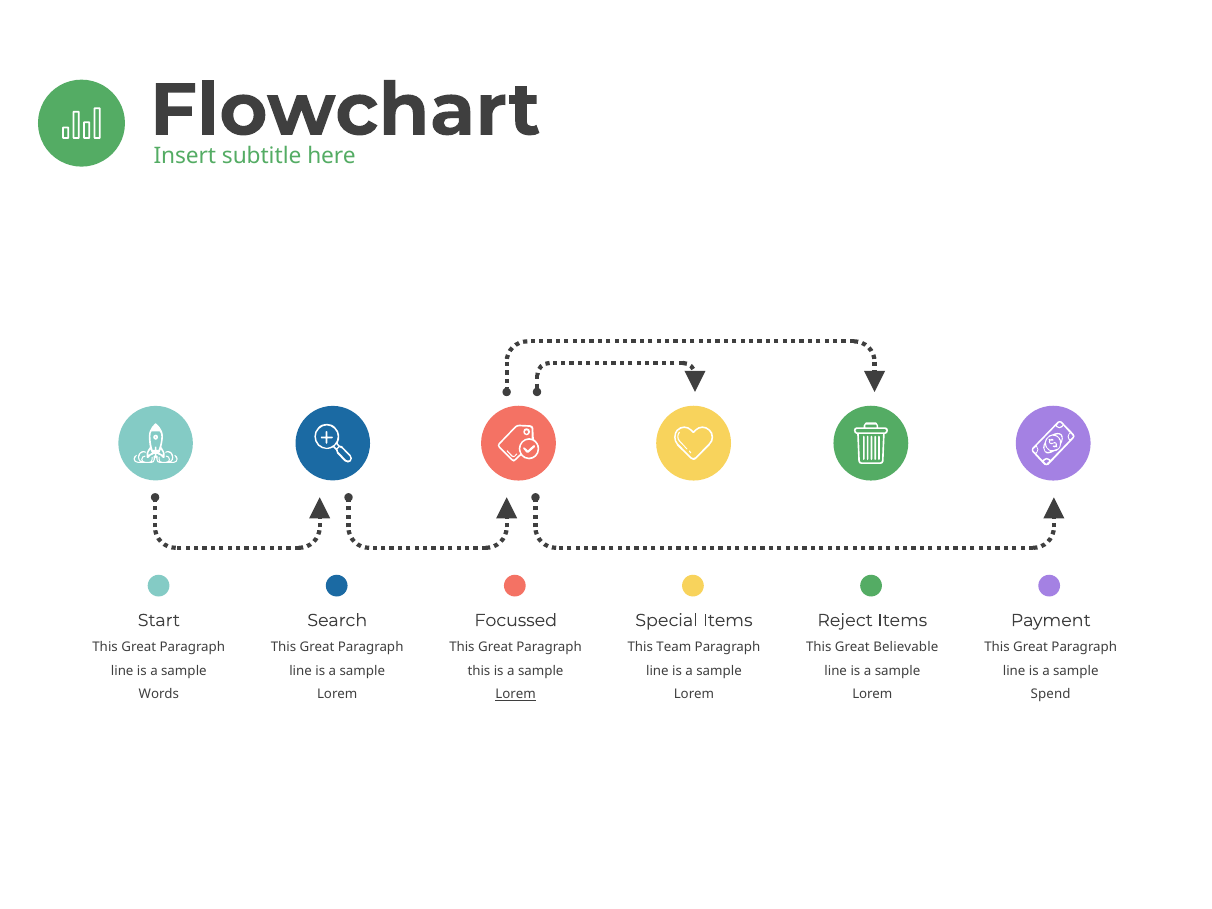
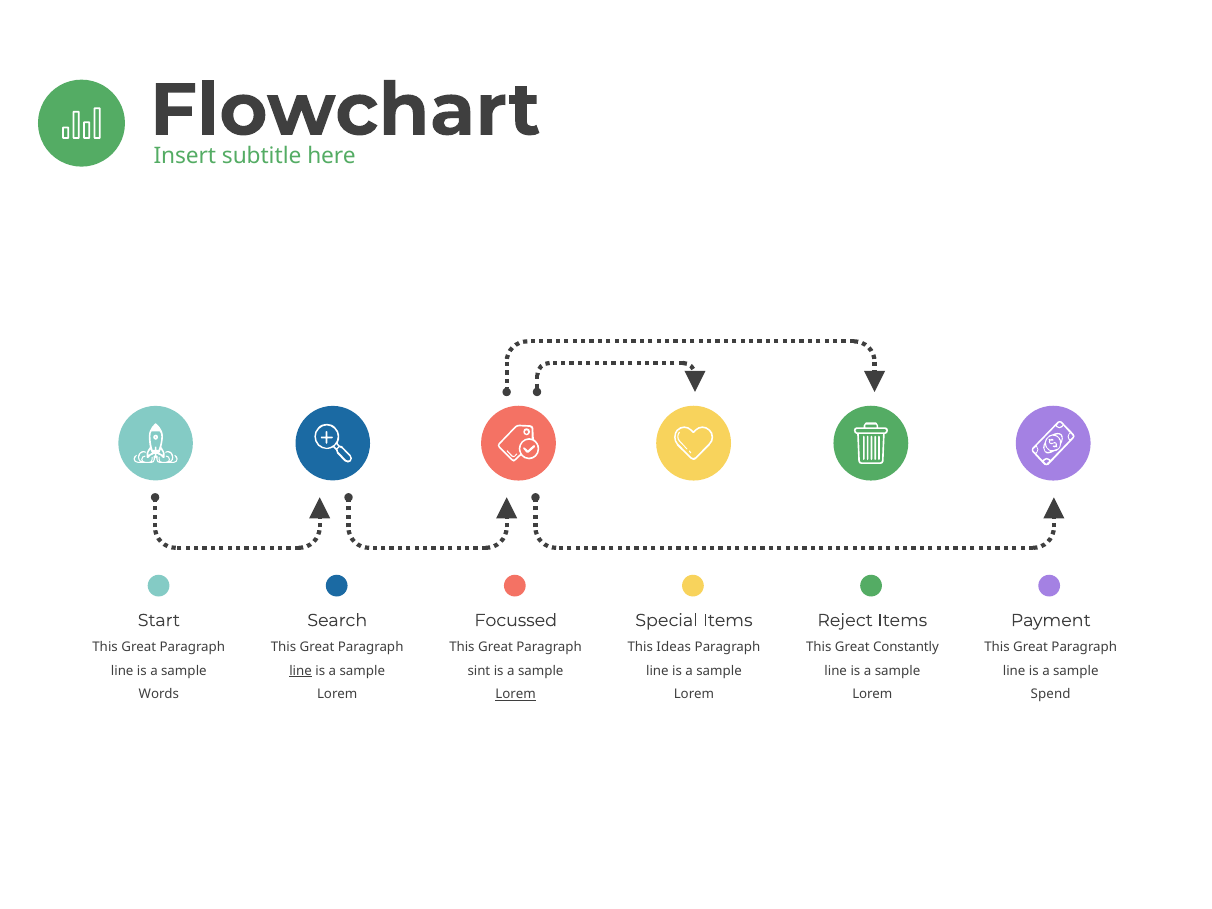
Team: Team -> Ideas
Believable: Believable -> Constantly
line at (301, 671) underline: none -> present
this at (479, 671): this -> sint
